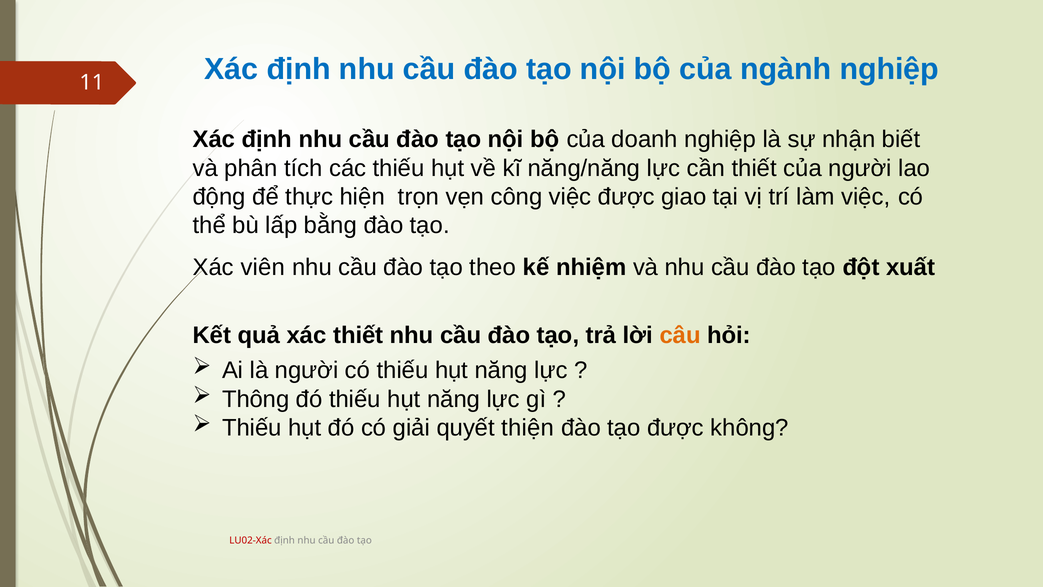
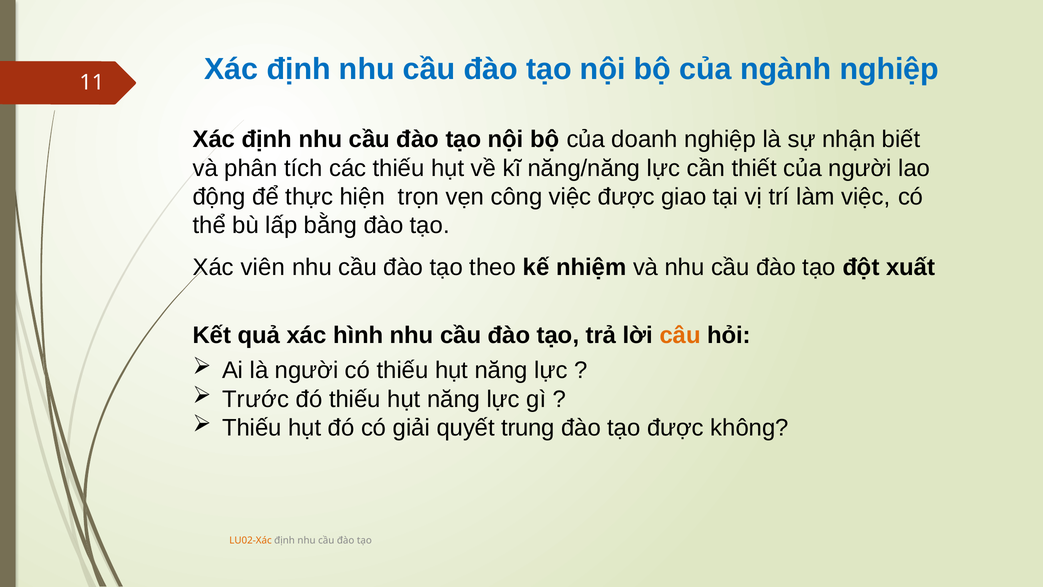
xác thiết: thiết -> hình
Thông: Thông -> Trước
thiện: thiện -> trung
LU02-Xác colour: red -> orange
